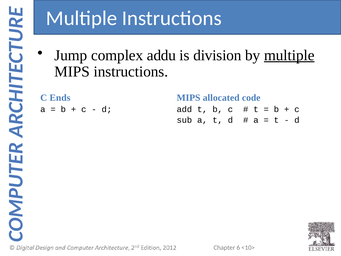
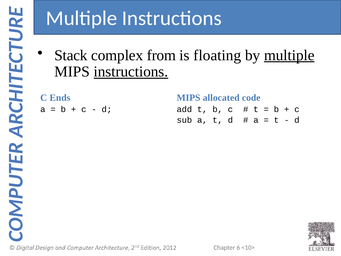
Jump: Jump -> Stack
addu: addu -> from
division: division -> floating
instructions at (131, 72) underline: none -> present
